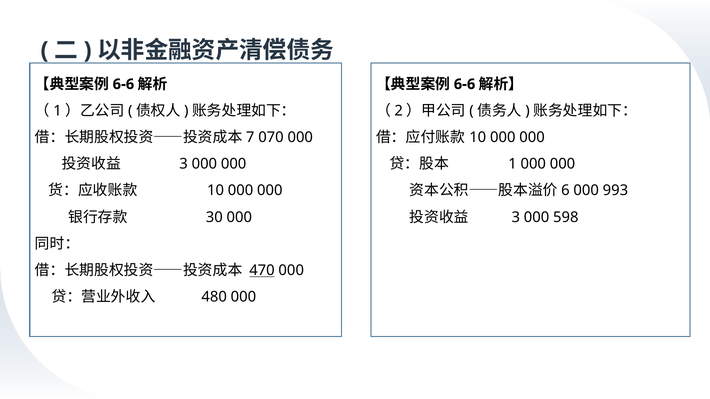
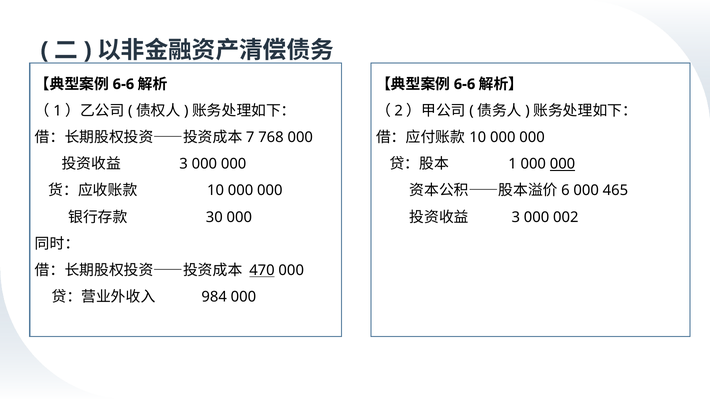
070: 070 -> 768
000 at (563, 164) underline: none -> present
993: 993 -> 465
598: 598 -> 002
480: 480 -> 984
